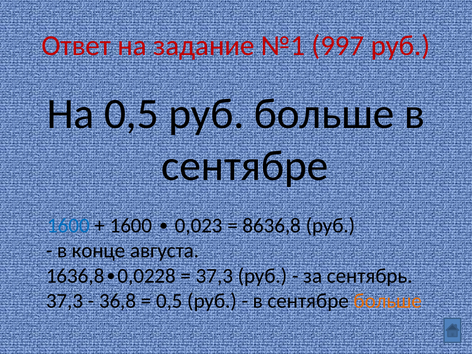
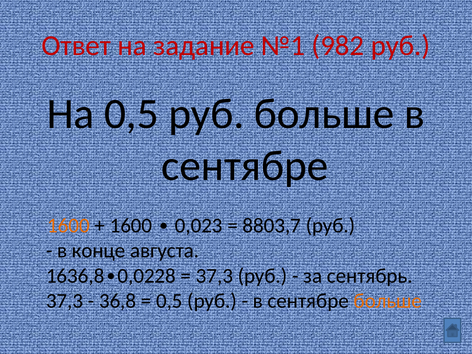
997: 997 -> 982
1600 at (69, 225) colour: blue -> orange
8636,8: 8636,8 -> 8803,7
